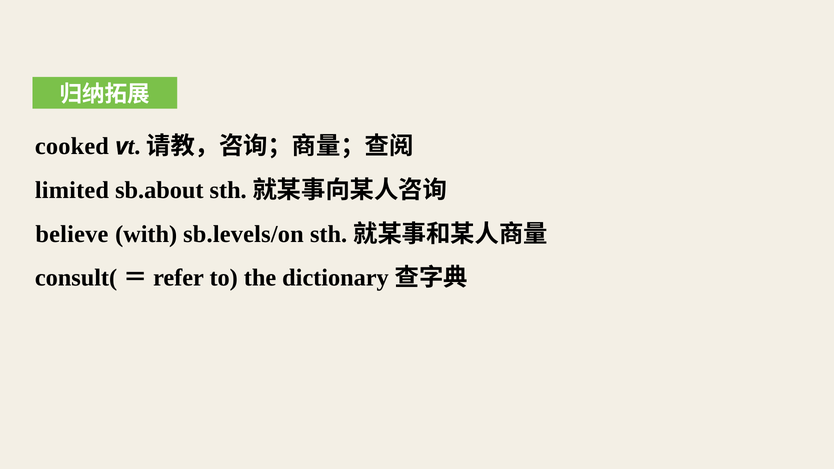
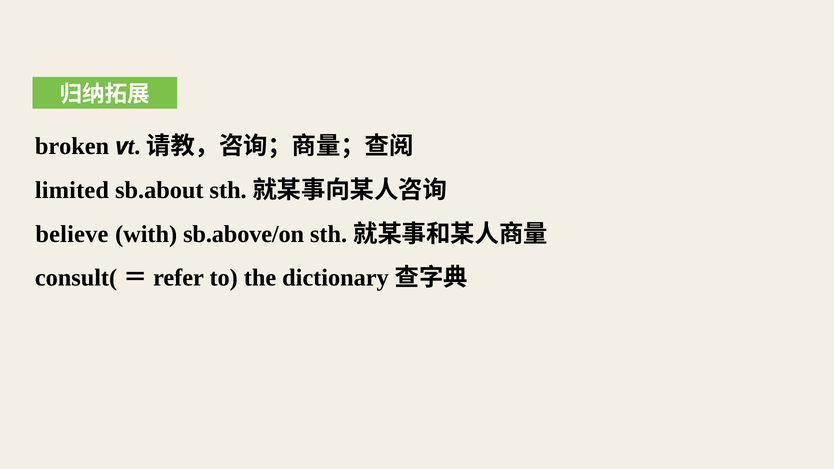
cooked: cooked -> broken
sb.levels/on: sb.levels/on -> sb.above/on
